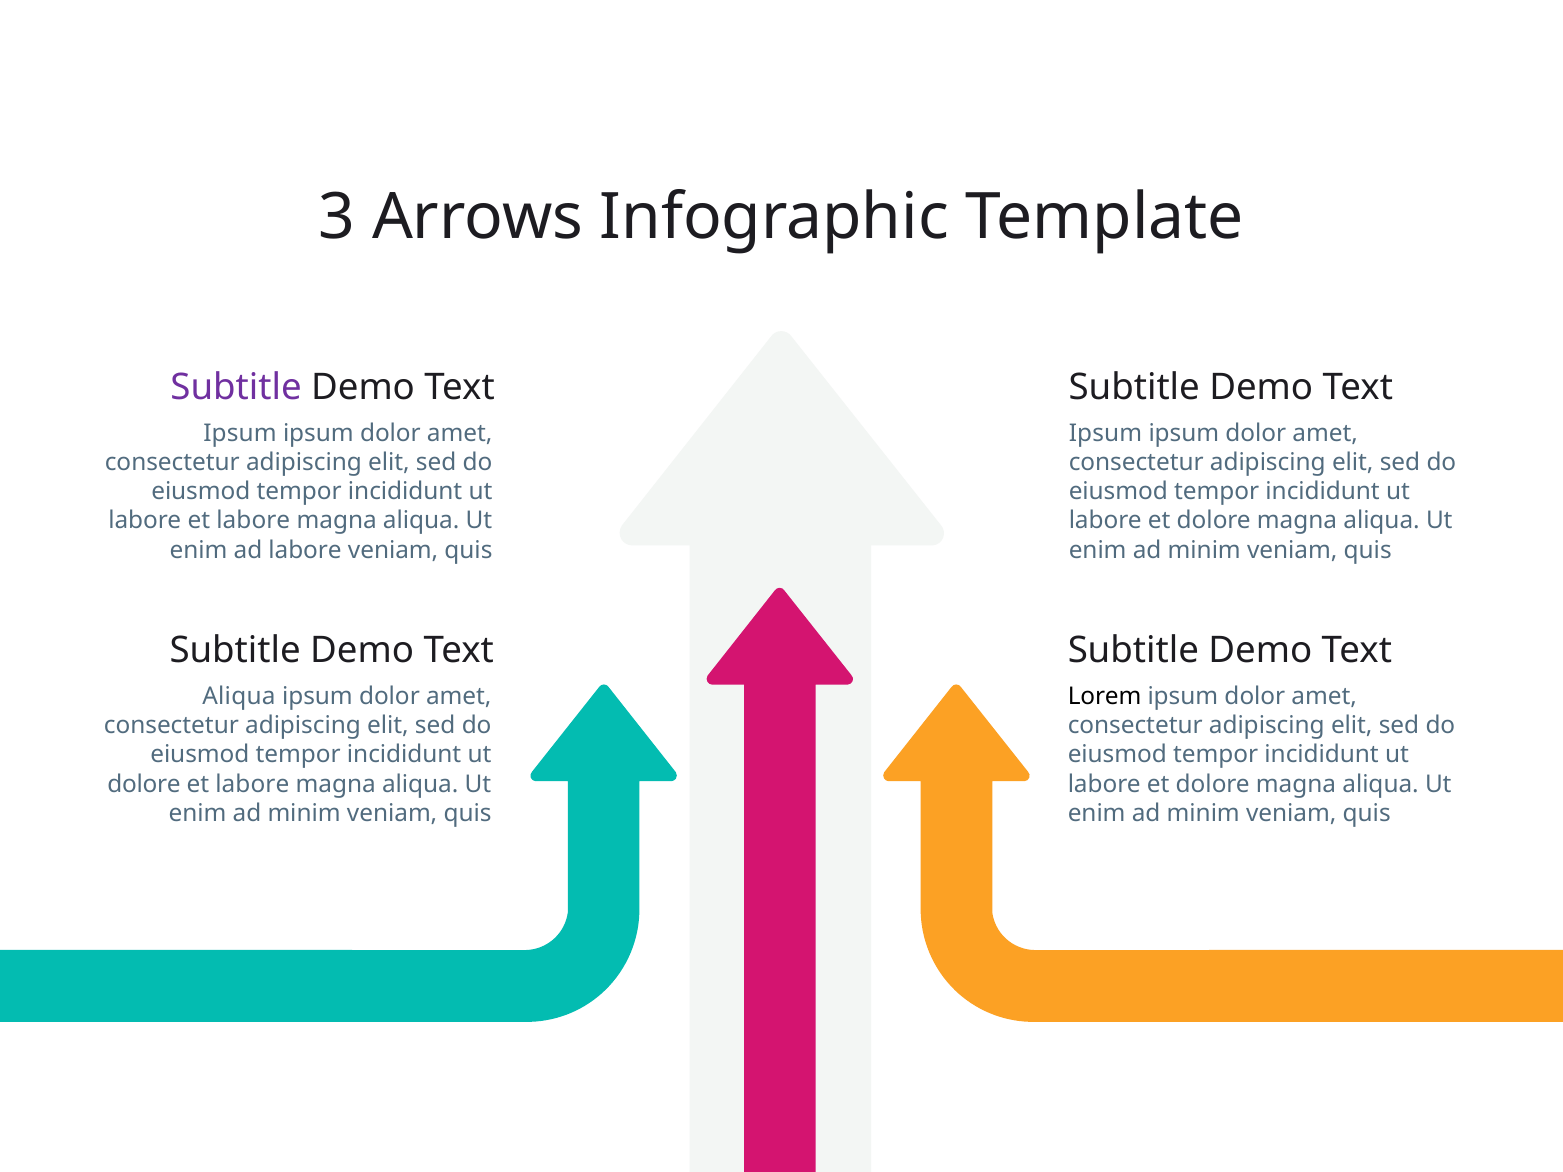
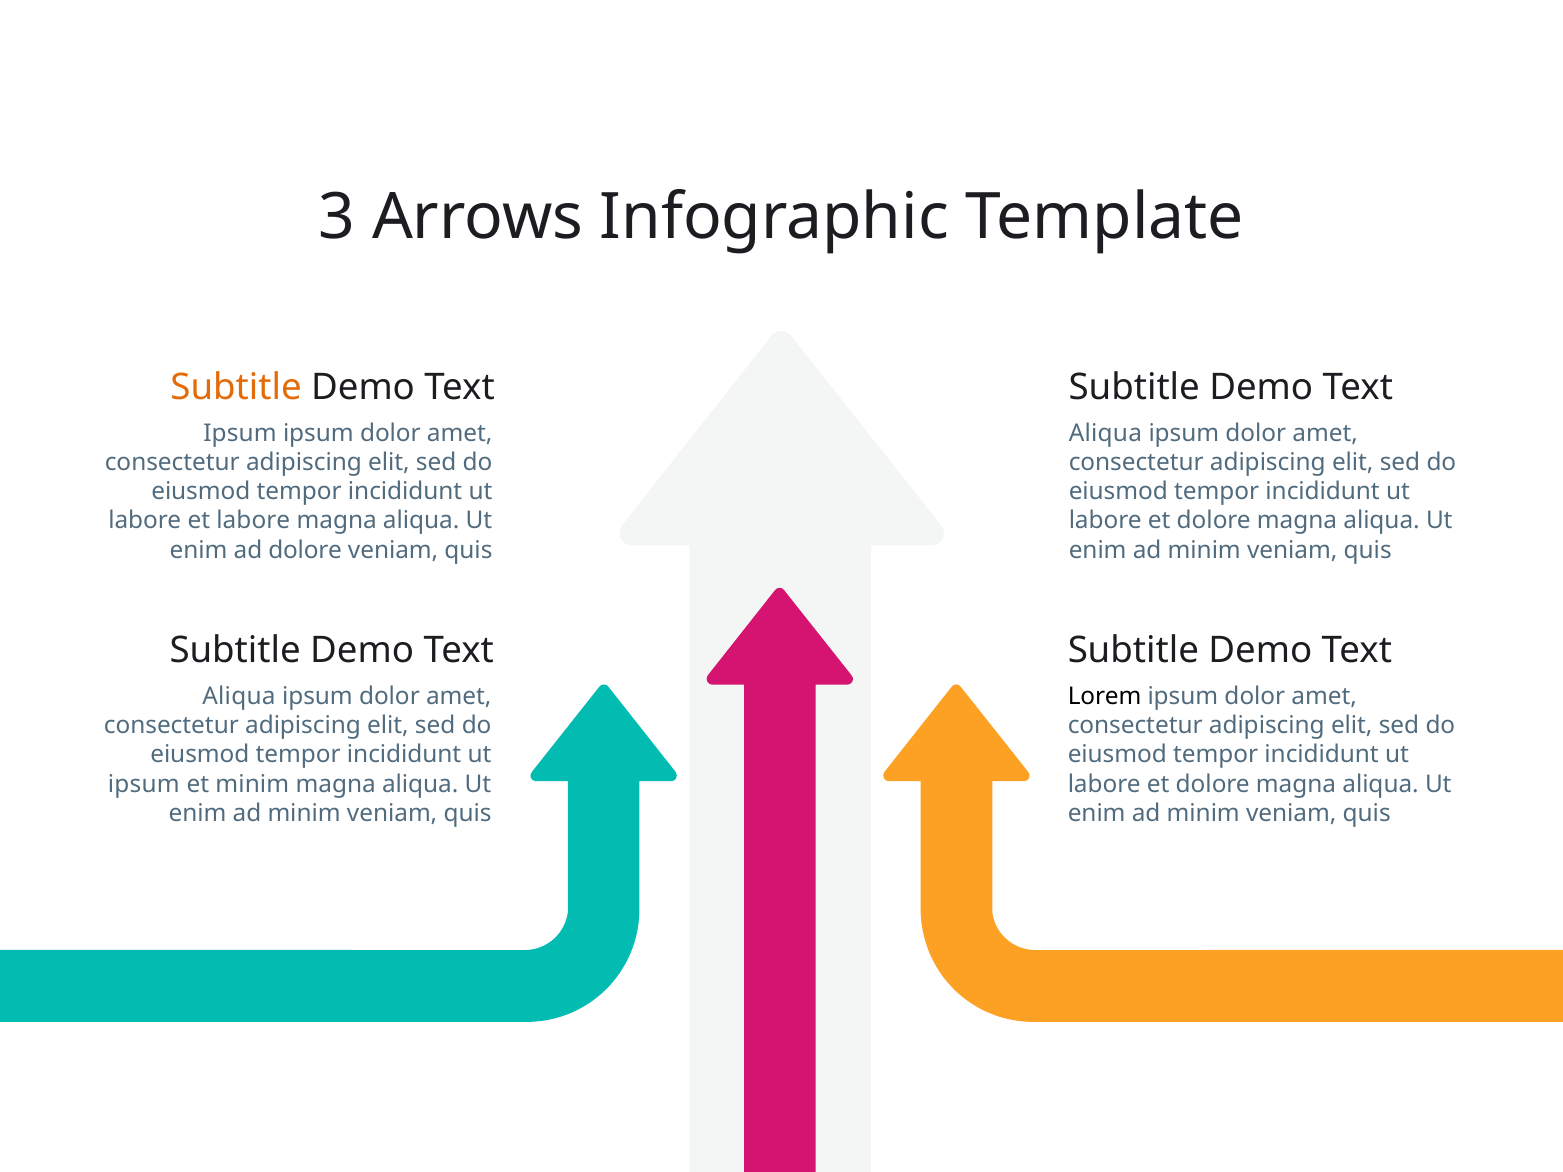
Subtitle at (236, 387) colour: purple -> orange
Ipsum at (1105, 433): Ipsum -> Aliqua
ad labore: labore -> dolore
dolore at (144, 784): dolore -> ipsum
labore at (252, 784): labore -> minim
